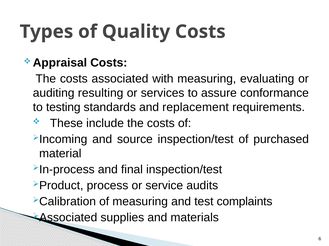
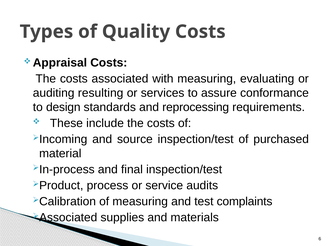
testing: testing -> design
replacement: replacement -> reprocessing
